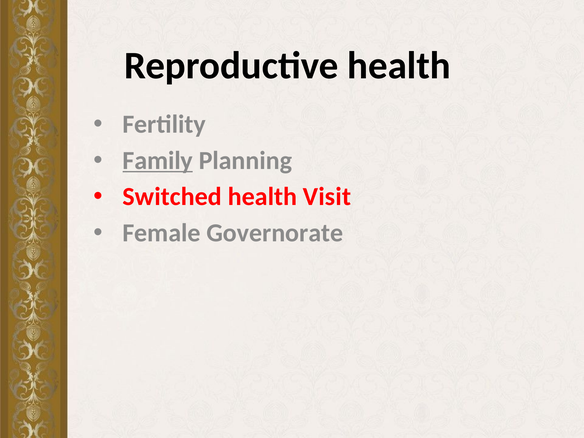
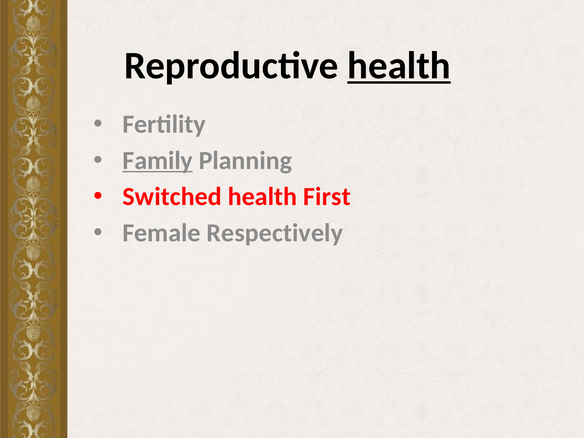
health at (399, 66) underline: none -> present
Visit: Visit -> First
Governorate: Governorate -> Respectively
